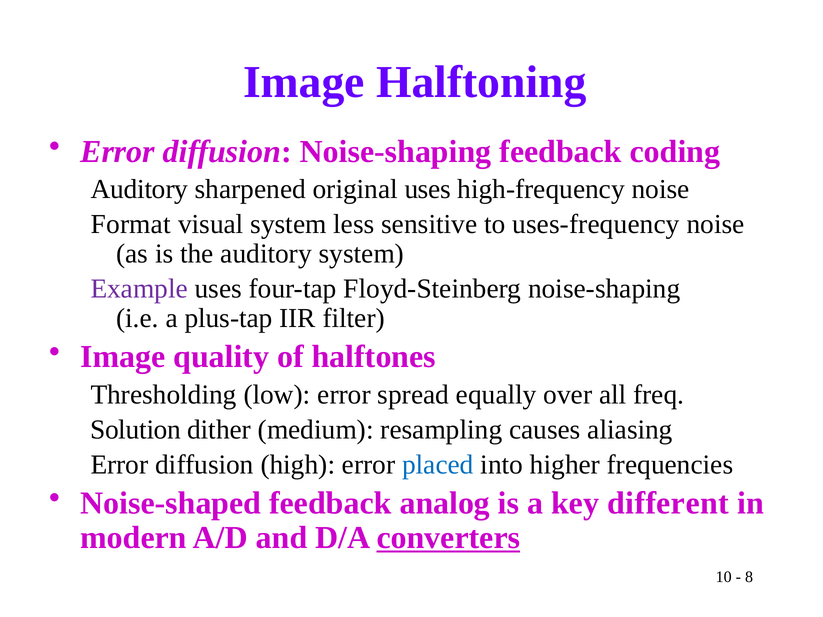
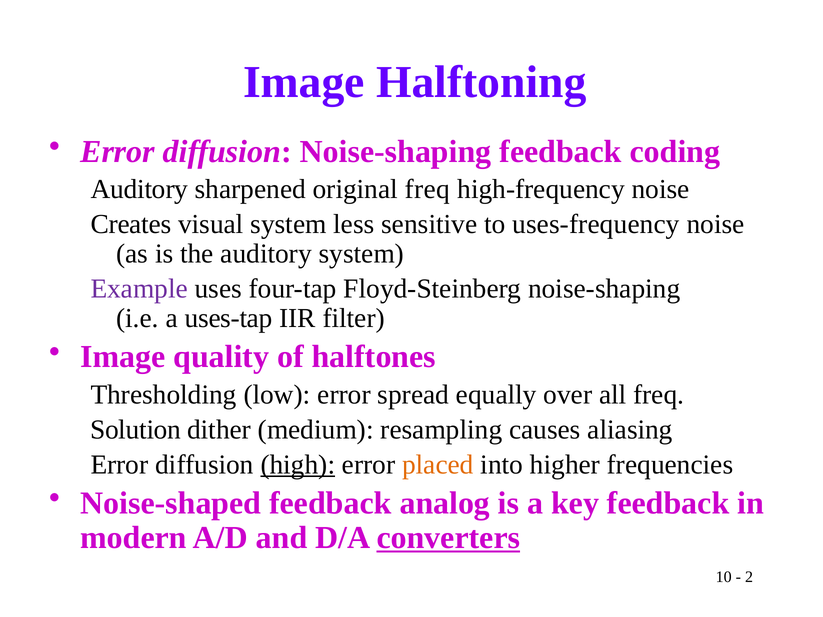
original uses: uses -> freq
Format: Format -> Creates
plus-tap: plus-tap -> uses-tap
high underline: none -> present
placed colour: blue -> orange
key different: different -> feedback
8: 8 -> 2
